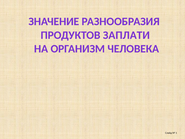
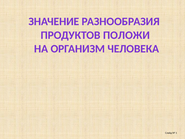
ЗАПЛАТИ: ЗАПЛАТИ -> ПОЛОЖИ
